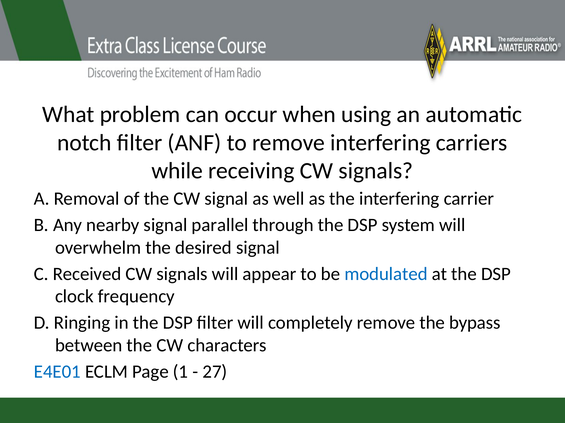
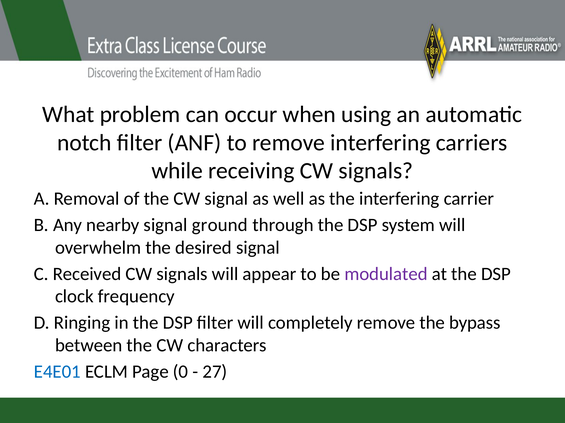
parallel: parallel -> ground
modulated colour: blue -> purple
1: 1 -> 0
